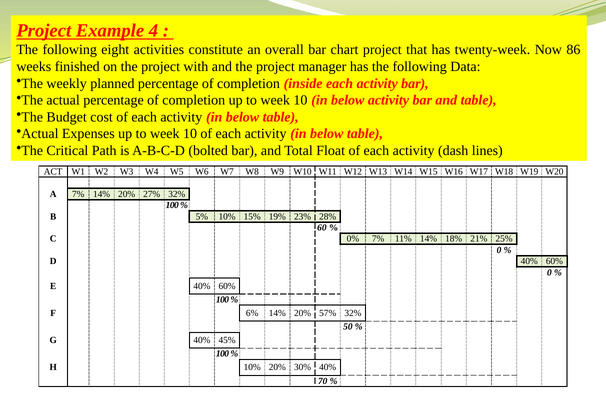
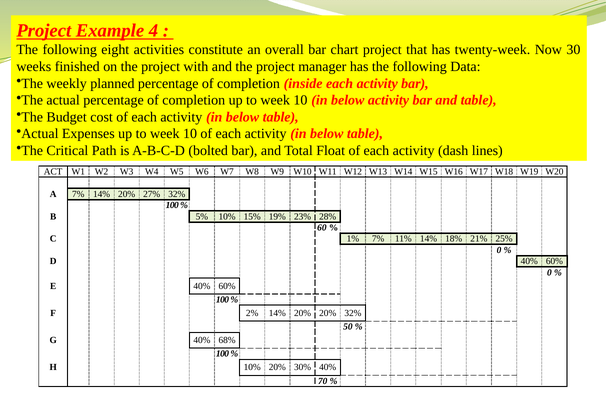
86: 86 -> 30
0%: 0% -> 1%
6%: 6% -> 2%
20% 57%: 57% -> 20%
45%: 45% -> 68%
